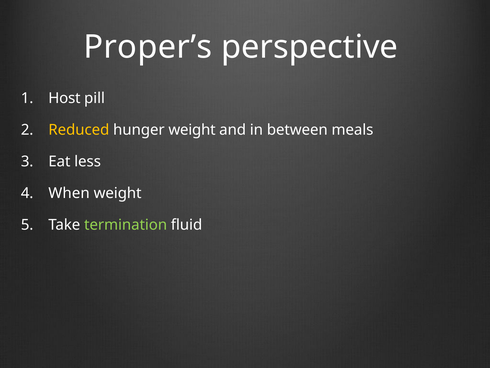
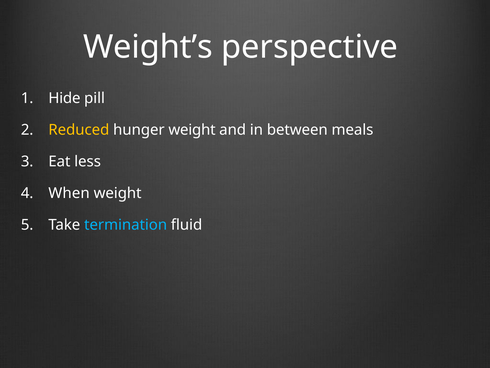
Proper’s: Proper’s -> Weight’s
Host: Host -> Hide
termination colour: light green -> light blue
